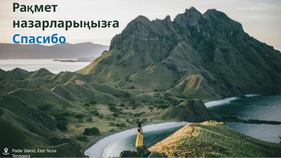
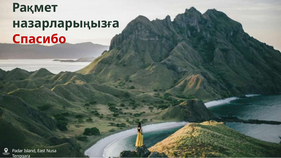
Спасибо colour: blue -> red
